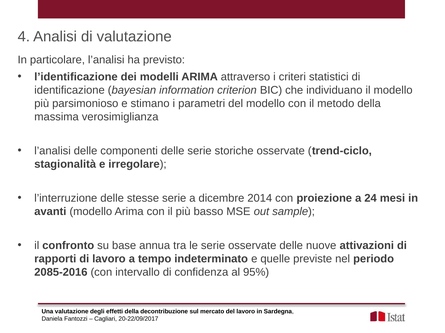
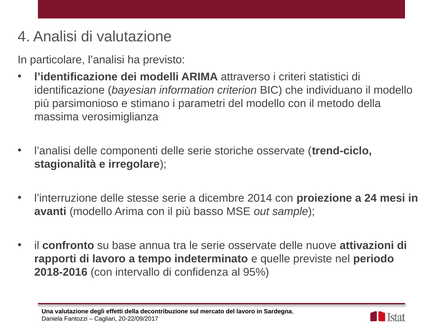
2085-2016: 2085-2016 -> 2018-2016
